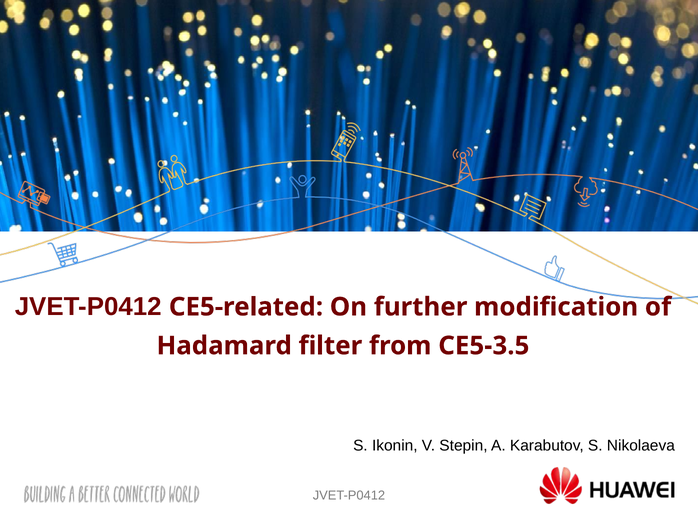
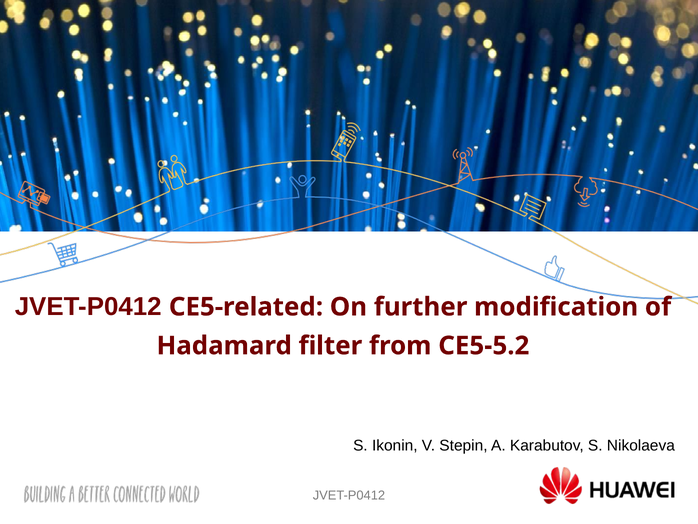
CE5-3.5: CE5-3.5 -> CE5-5.2
